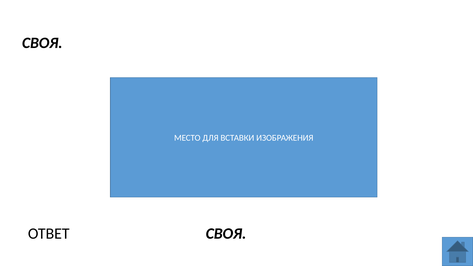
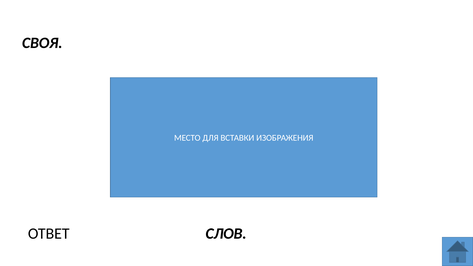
ОТВЕТ СВОЯ: СВОЯ -> СЛОВ
